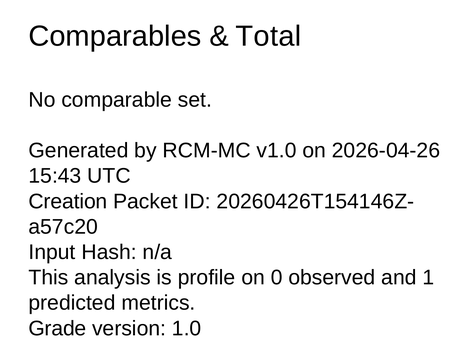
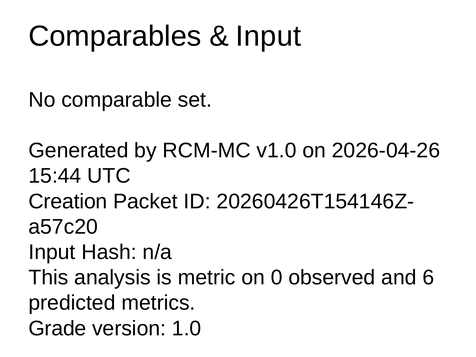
Total at (268, 36): Total -> Input
15:43: 15:43 -> 15:44
profile: profile -> metric
1: 1 -> 6
